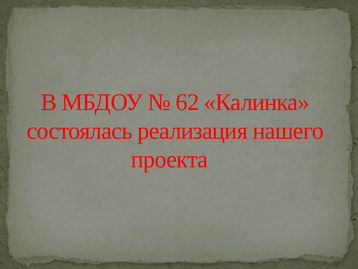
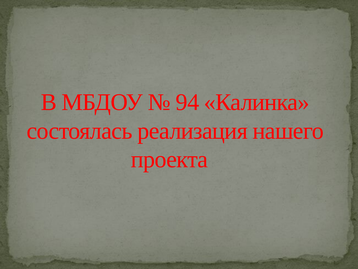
62: 62 -> 94
